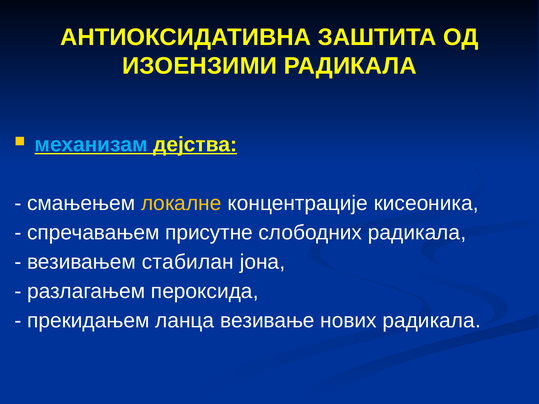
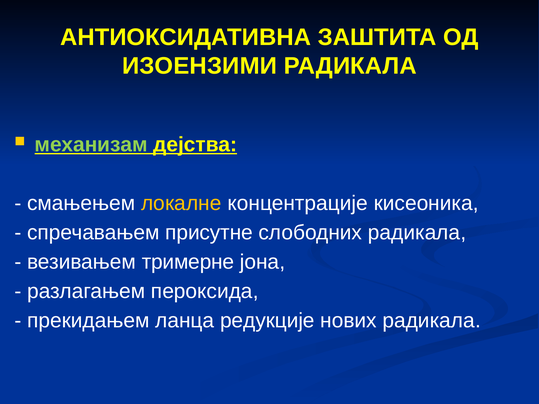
механизам colour: light blue -> light green
стабилан: стабилан -> тримерне
везивање: везивање -> редукције
